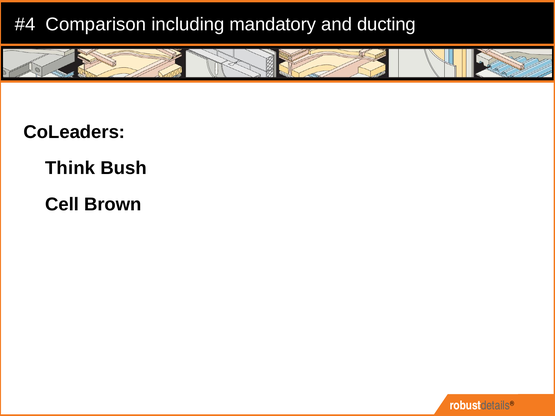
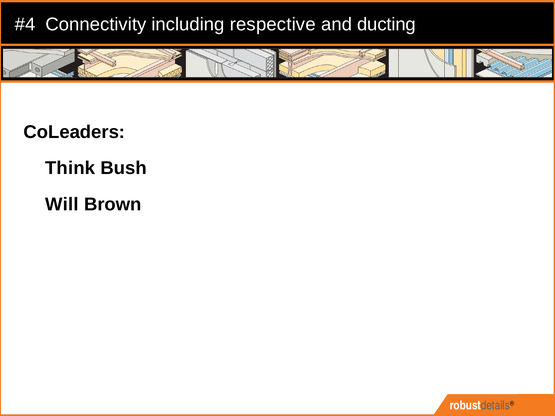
Comparison: Comparison -> Connectivity
mandatory: mandatory -> respective
Cell: Cell -> Will
